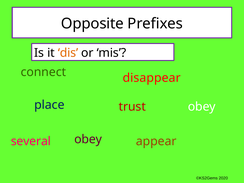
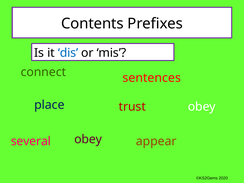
Opposite: Opposite -> Contents
dis colour: orange -> blue
disappear: disappear -> sentences
